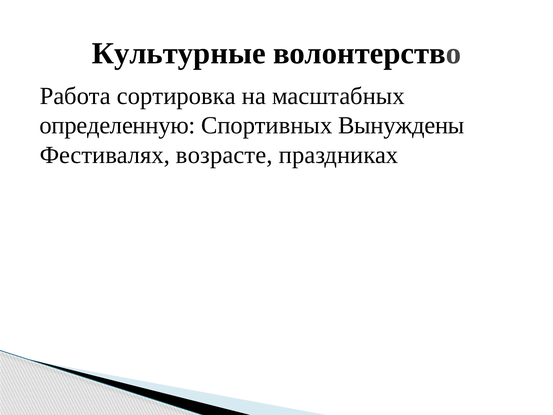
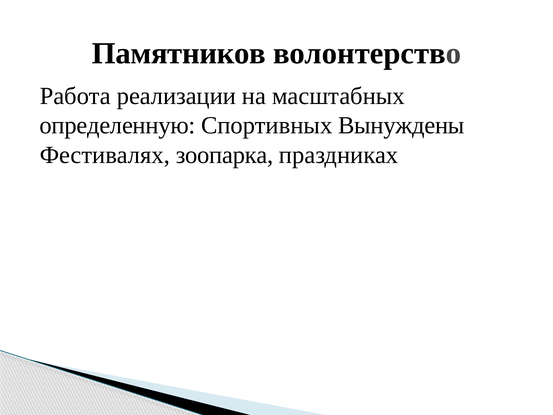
Культурные: Культурные -> Памятников
сортировка: сортировка -> реализации
возрасте: возрасте -> зоопарка
